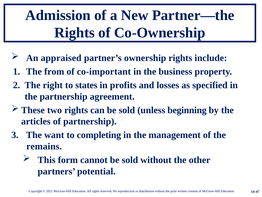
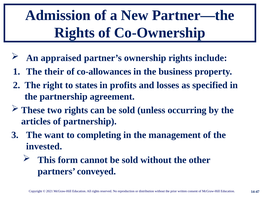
from: from -> their
co-important: co-important -> co-allowances
beginning: beginning -> occurring
remains: remains -> invested
potential: potential -> conveyed
